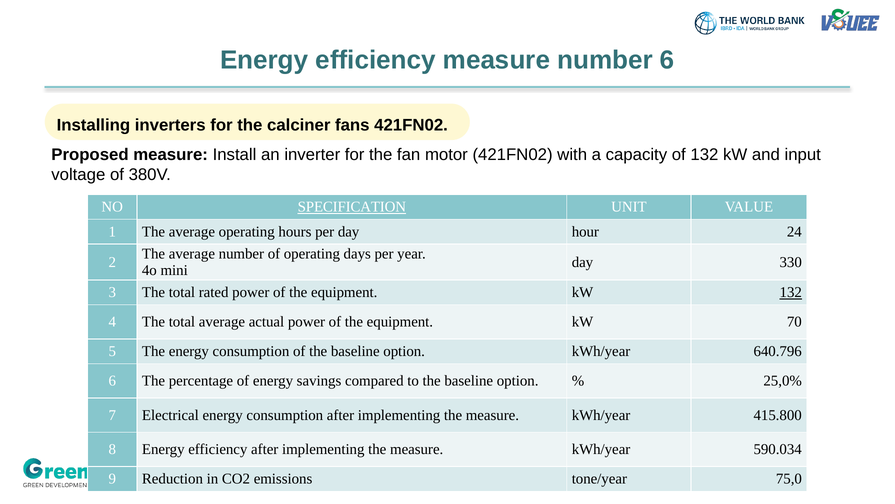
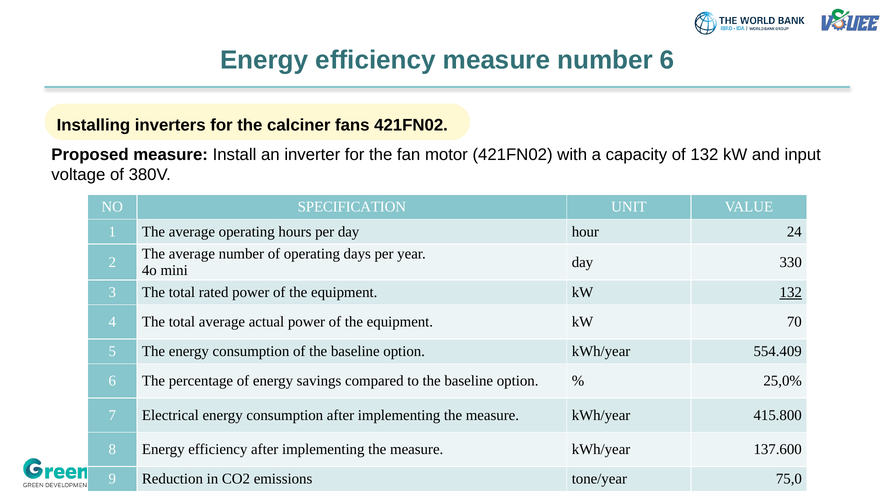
SPECIFICATION underline: present -> none
640.796: 640.796 -> 554.409
590.034: 590.034 -> 137.600
